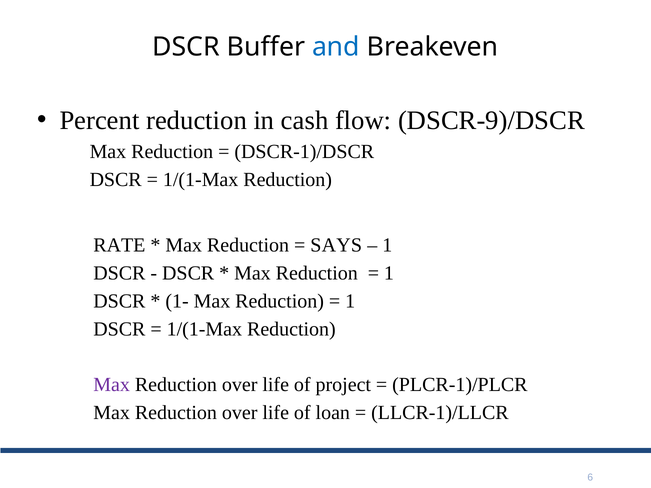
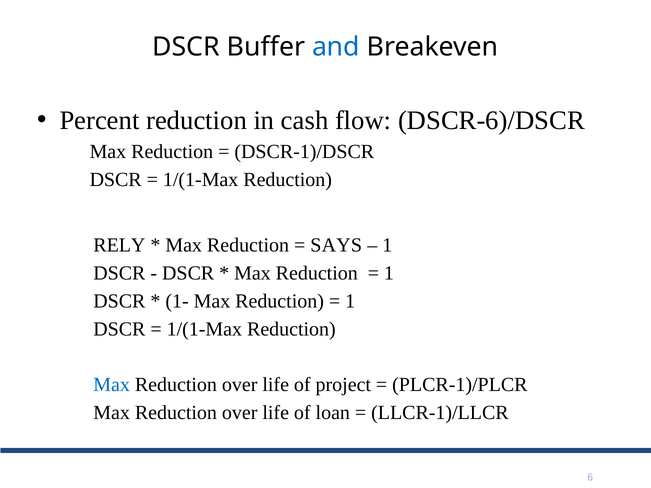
DSCR-9)/DSCR: DSCR-9)/DSCR -> DSCR-6)/DSCR
RATE: RATE -> RELY
Max at (112, 385) colour: purple -> blue
